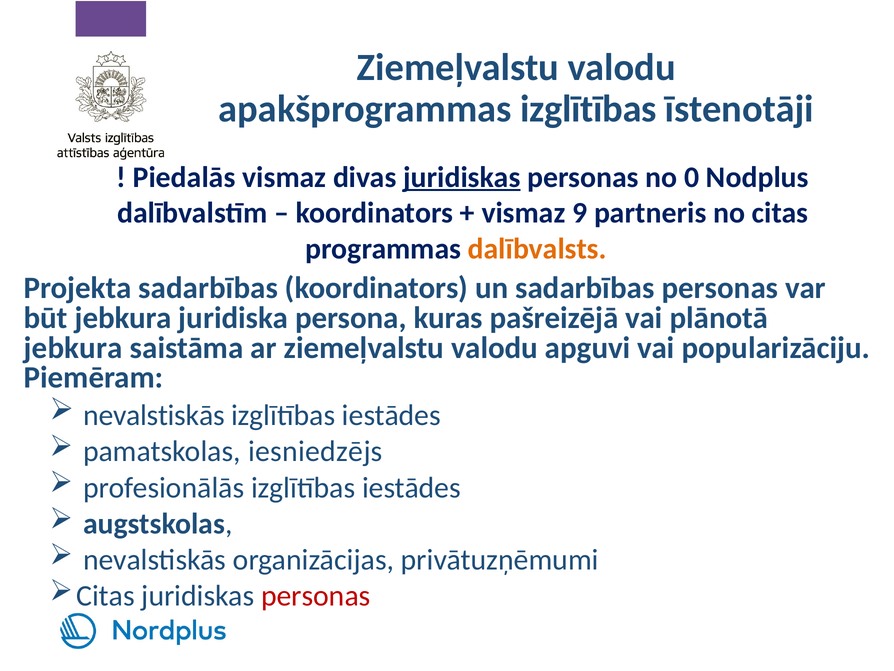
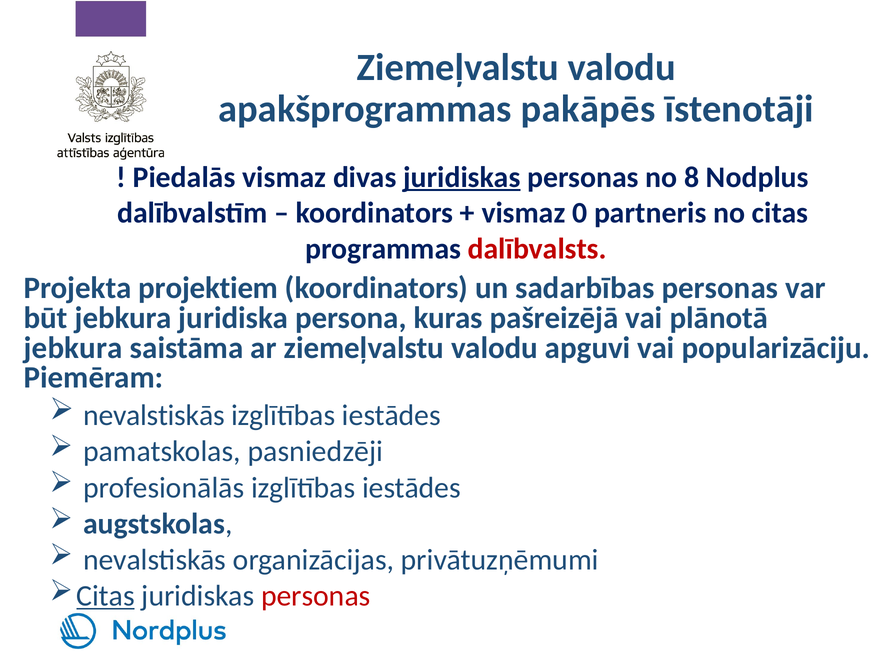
apakšprogrammas izglītības: izglītības -> pakāpēs
0: 0 -> 8
9: 9 -> 0
dalībvalsts colour: orange -> red
Projekta sadarbības: sadarbības -> projektiem
iesniedzējs: iesniedzējs -> pasniedzēji
Citas at (106, 596) underline: none -> present
